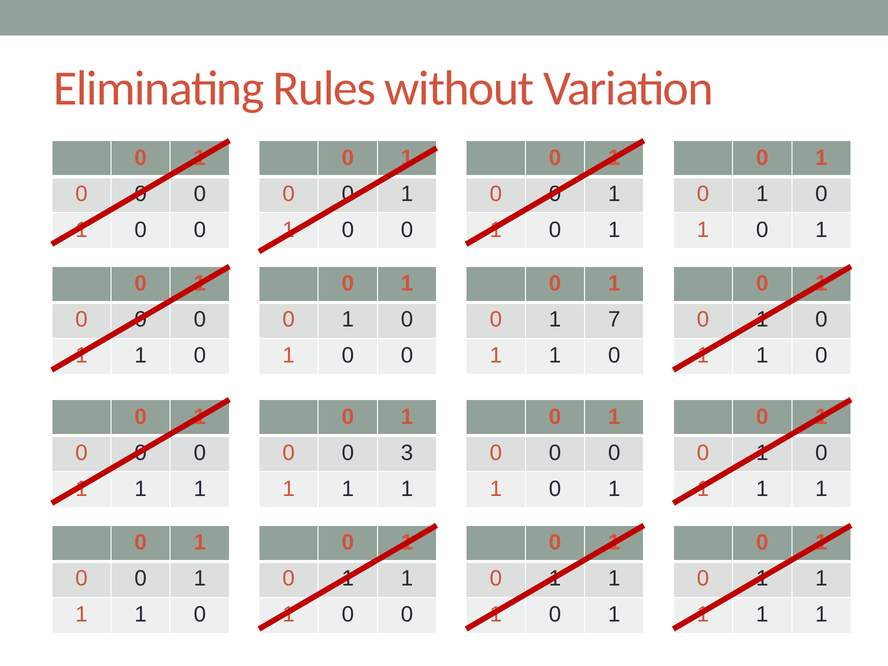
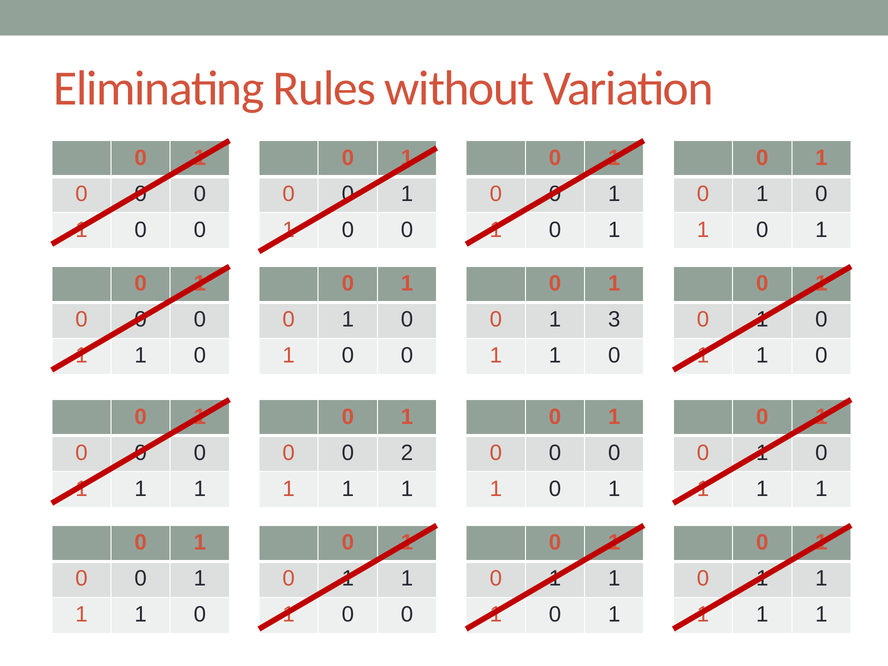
7: 7 -> 3
3: 3 -> 2
